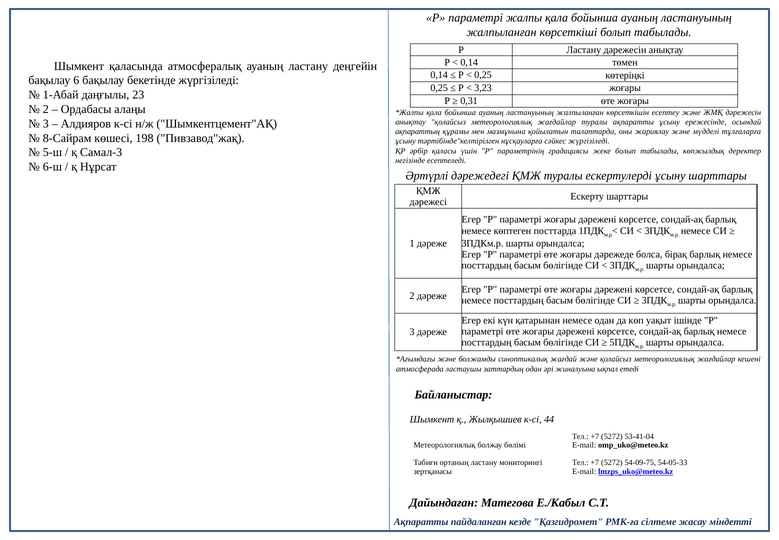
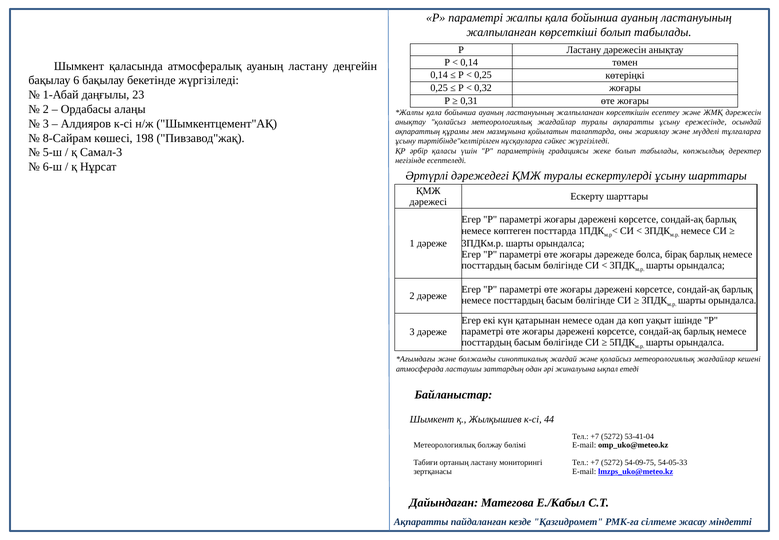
3,23: 3,23 -> 0,32
